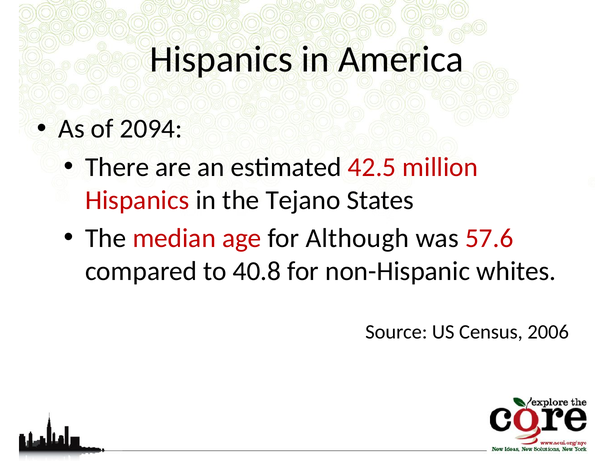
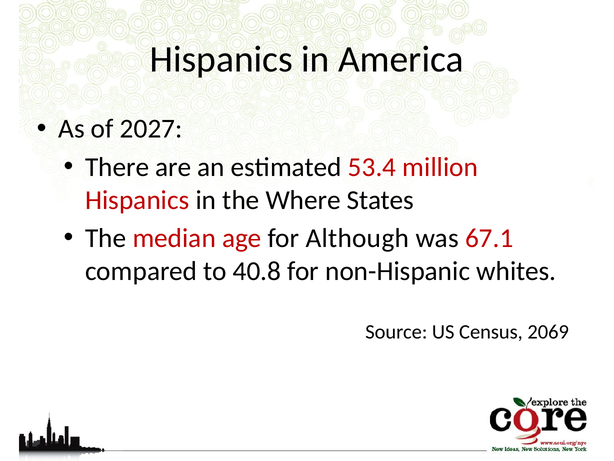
2094: 2094 -> 2027
42.5: 42.5 -> 53.4
Tejano: Tejano -> Where
57.6: 57.6 -> 67.1
2006: 2006 -> 2069
